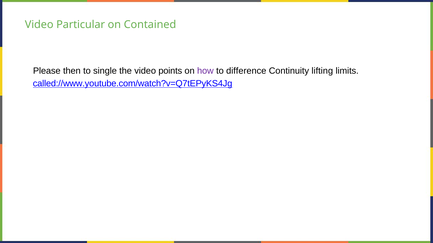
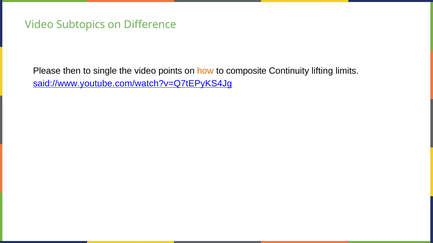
Particular: Particular -> Subtopics
Contained: Contained -> Difference
how colour: purple -> orange
difference: difference -> composite
called://www.youtube.com/watch?v=Q7tEPyKS4Jg: called://www.youtube.com/watch?v=Q7tEPyKS4Jg -> said://www.youtube.com/watch?v=Q7tEPyKS4Jg
